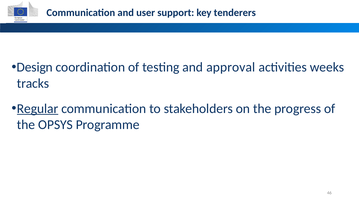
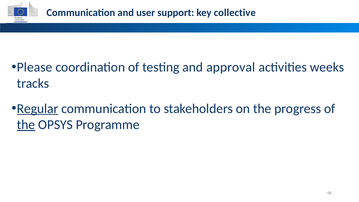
tenderers: tenderers -> collective
Design: Design -> Please
the at (26, 125) underline: none -> present
